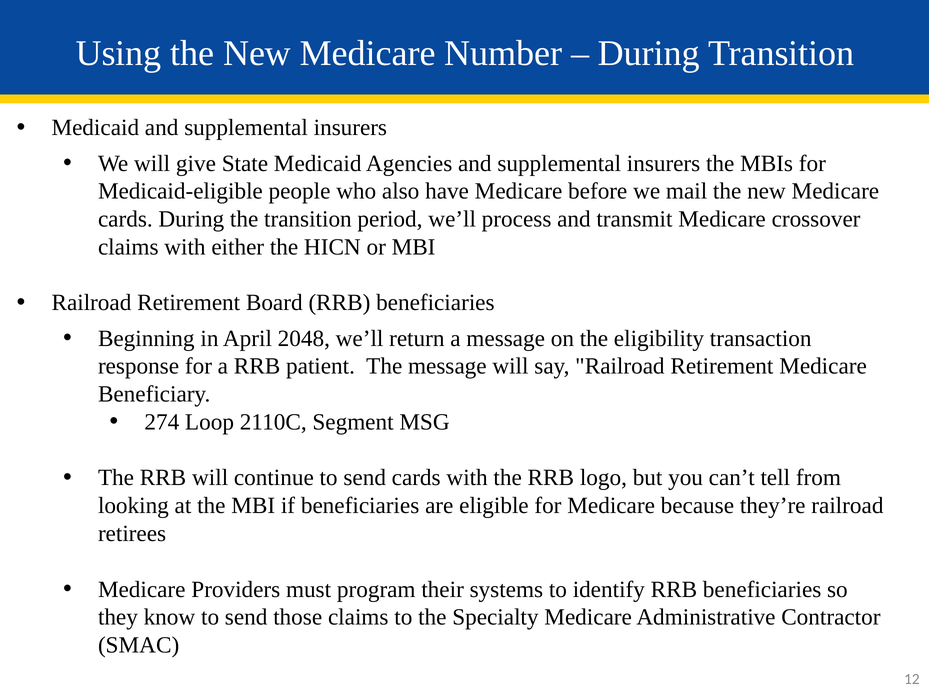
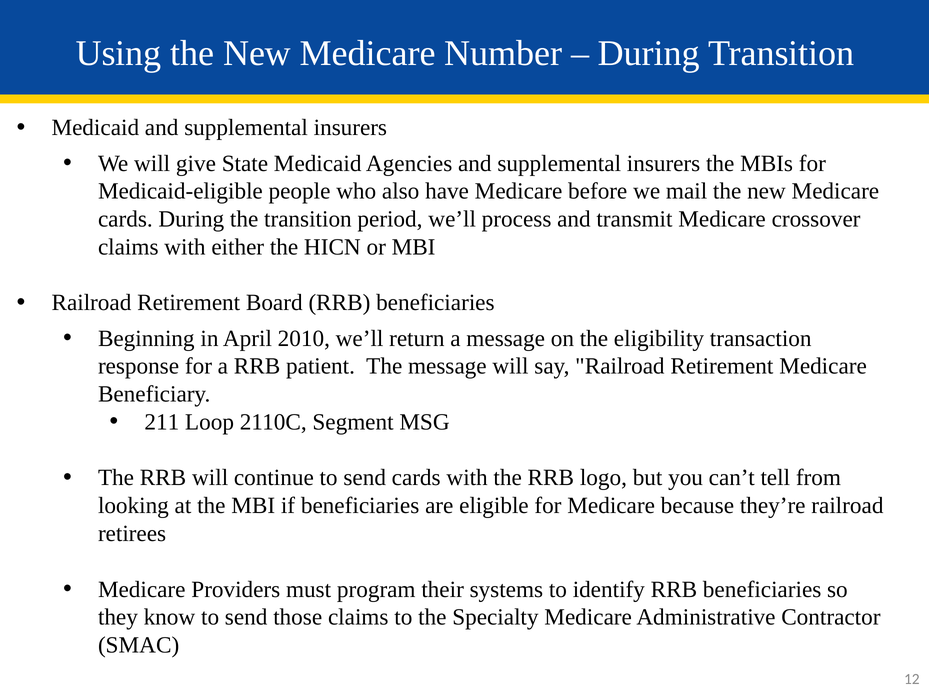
2048: 2048 -> 2010
274: 274 -> 211
